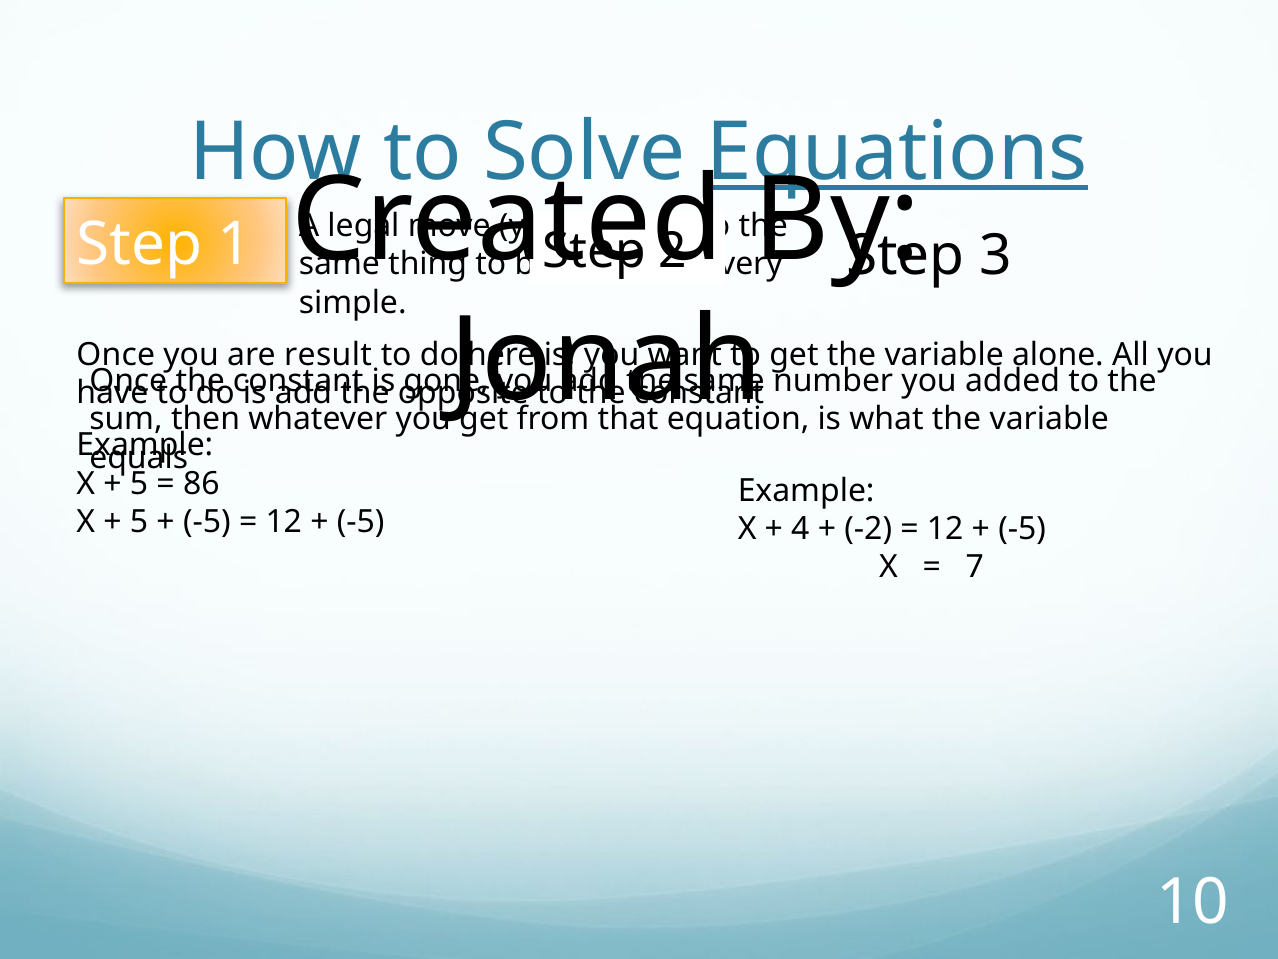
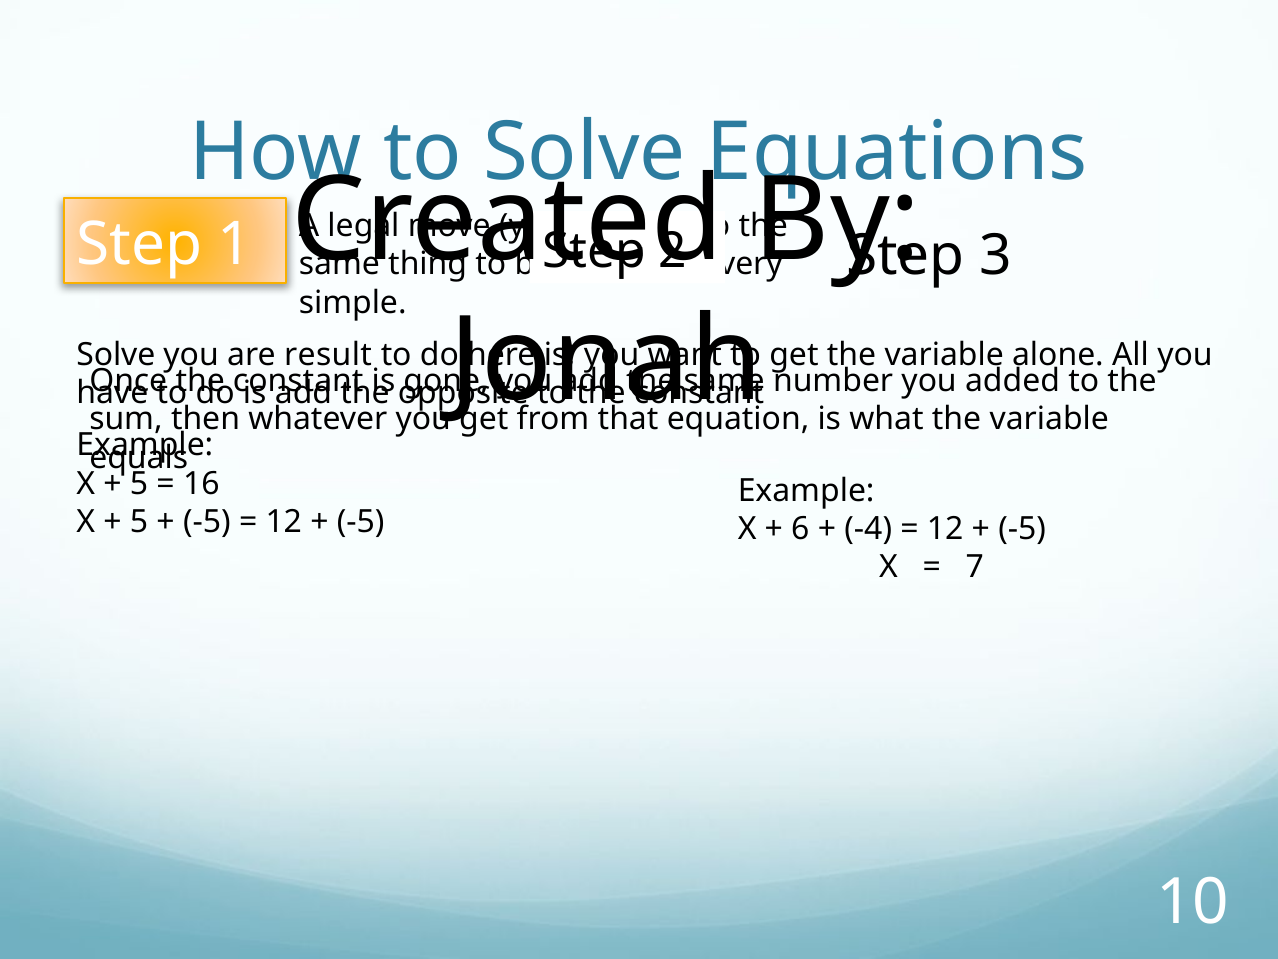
Equations underline: present -> none
Once at (116, 355): Once -> Solve
86: 86 -> 16
4: 4 -> 6
-2: -2 -> -4
